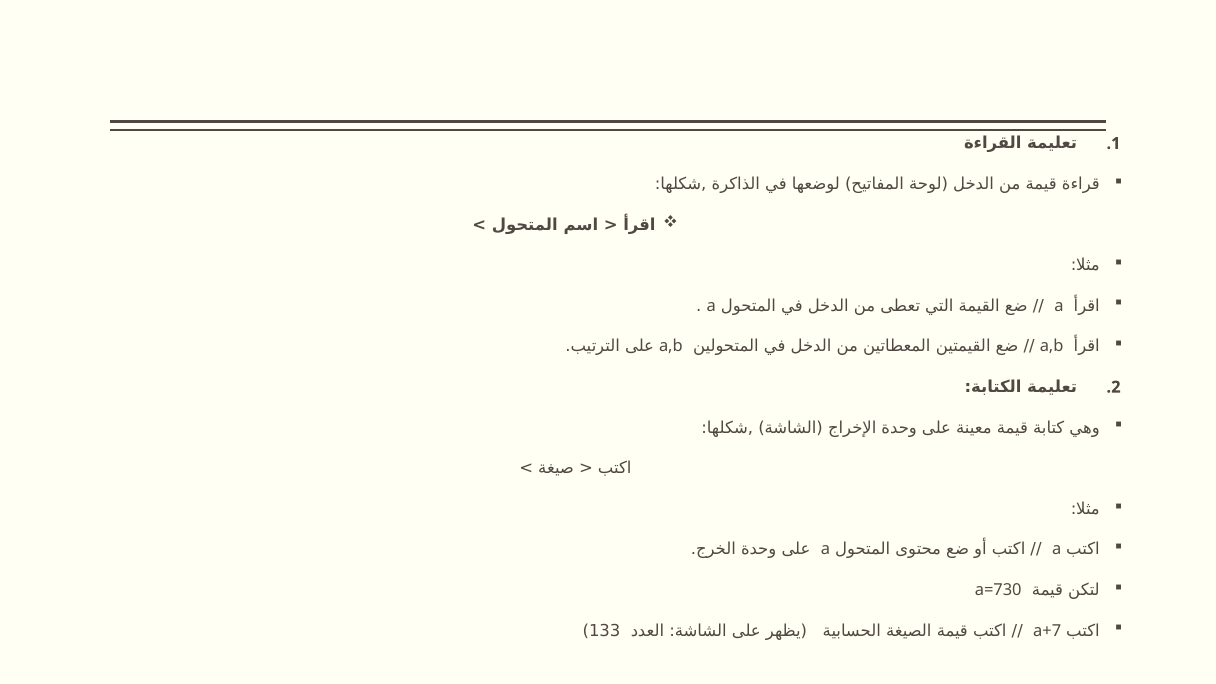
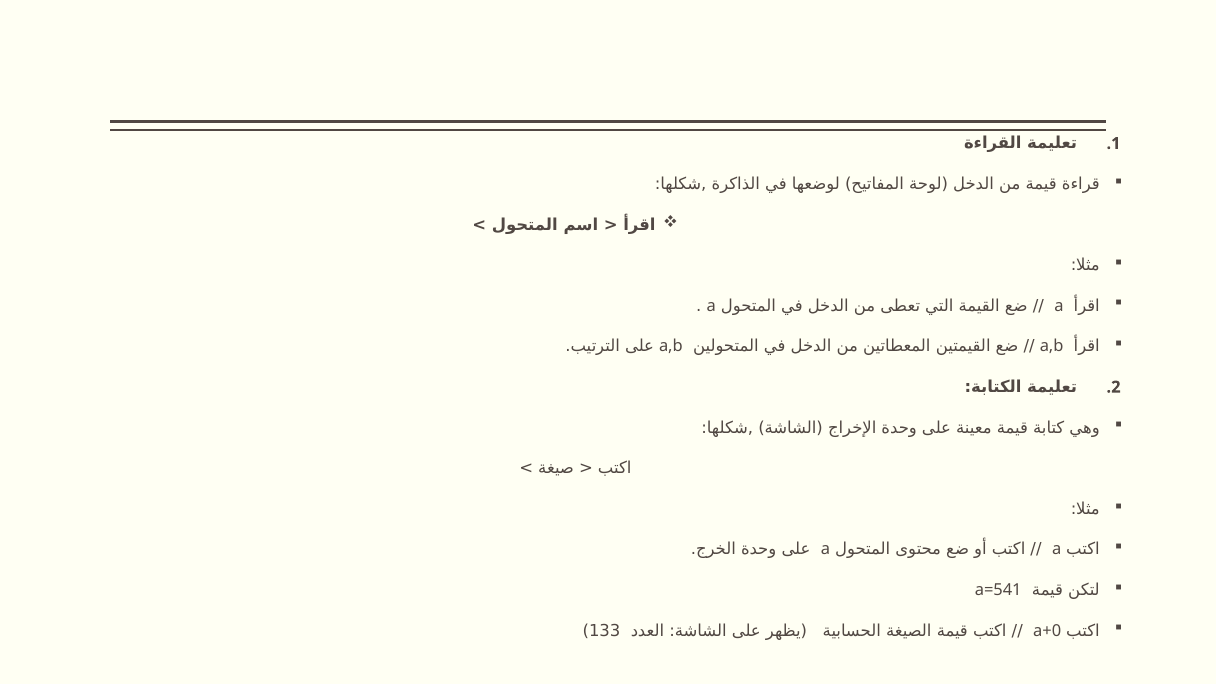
a=730: a=730 -> a=541
a+7: a+7 -> a+0
